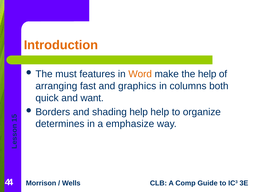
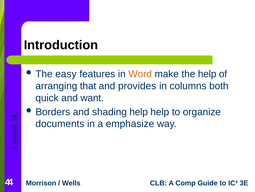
Introduction colour: orange -> black
must: must -> easy
fast: fast -> that
graphics: graphics -> provides
determines: determines -> documents
